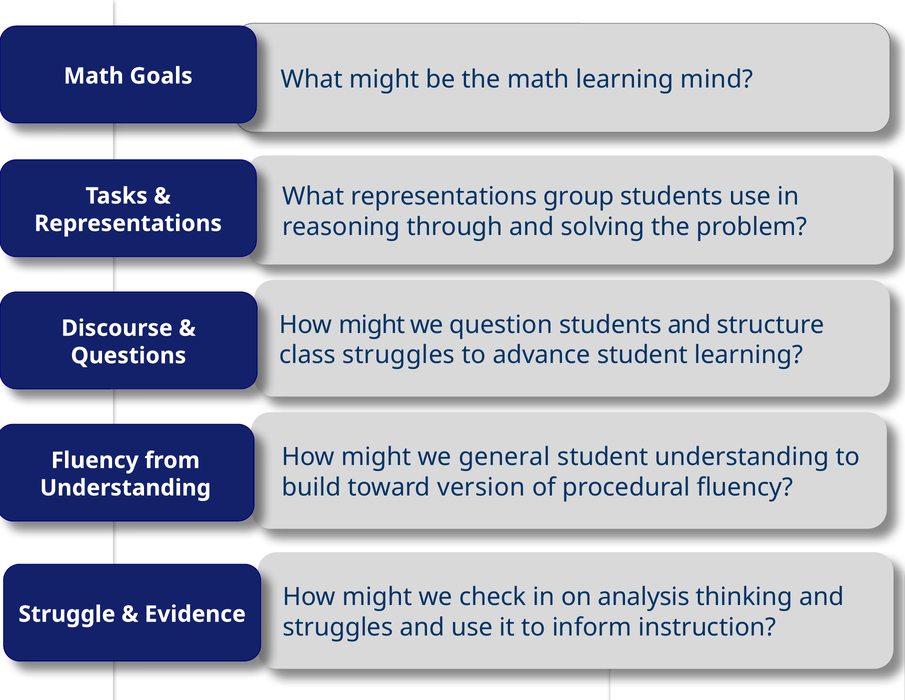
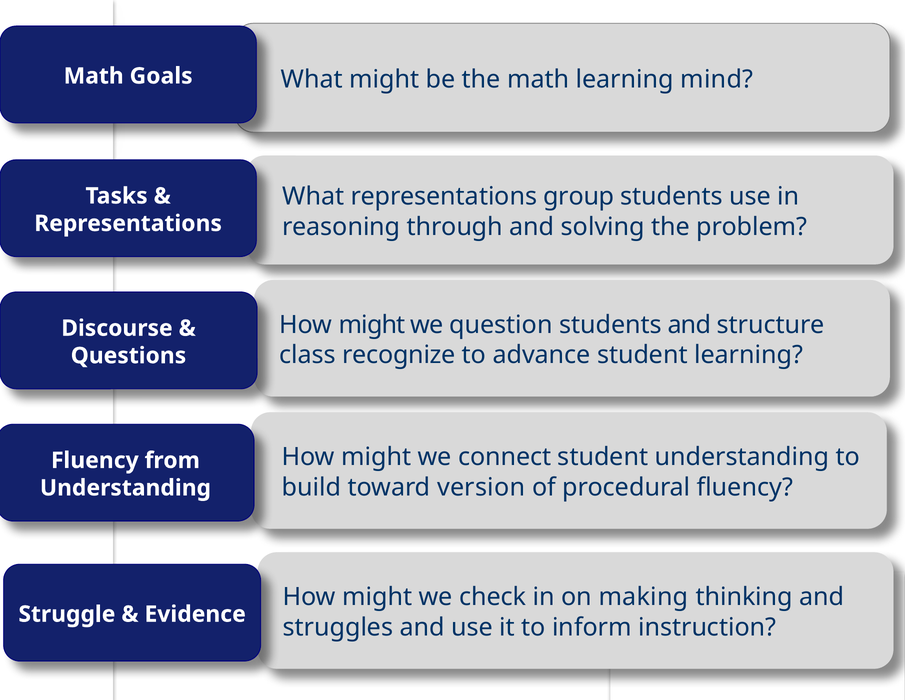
class struggles: struggles -> recognize
general: general -> connect
analysis: analysis -> making
